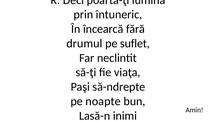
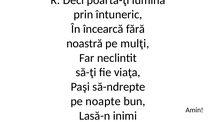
drumul: drumul -> noastră
suflet: suflet -> mulţi
